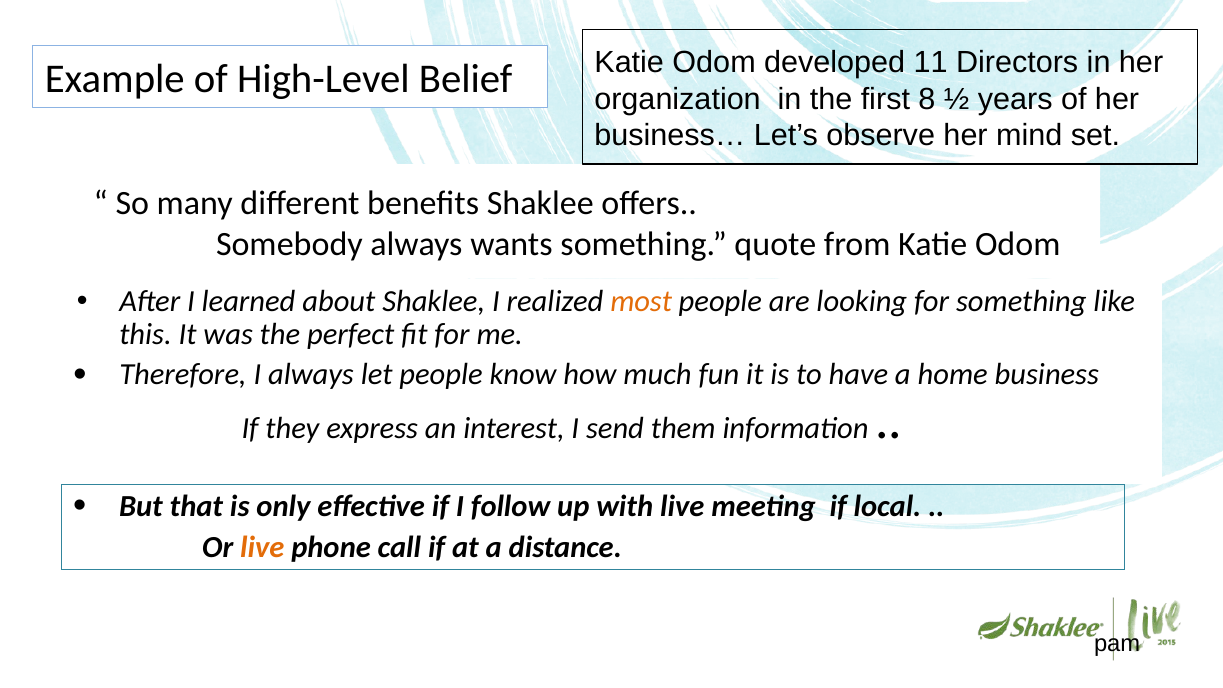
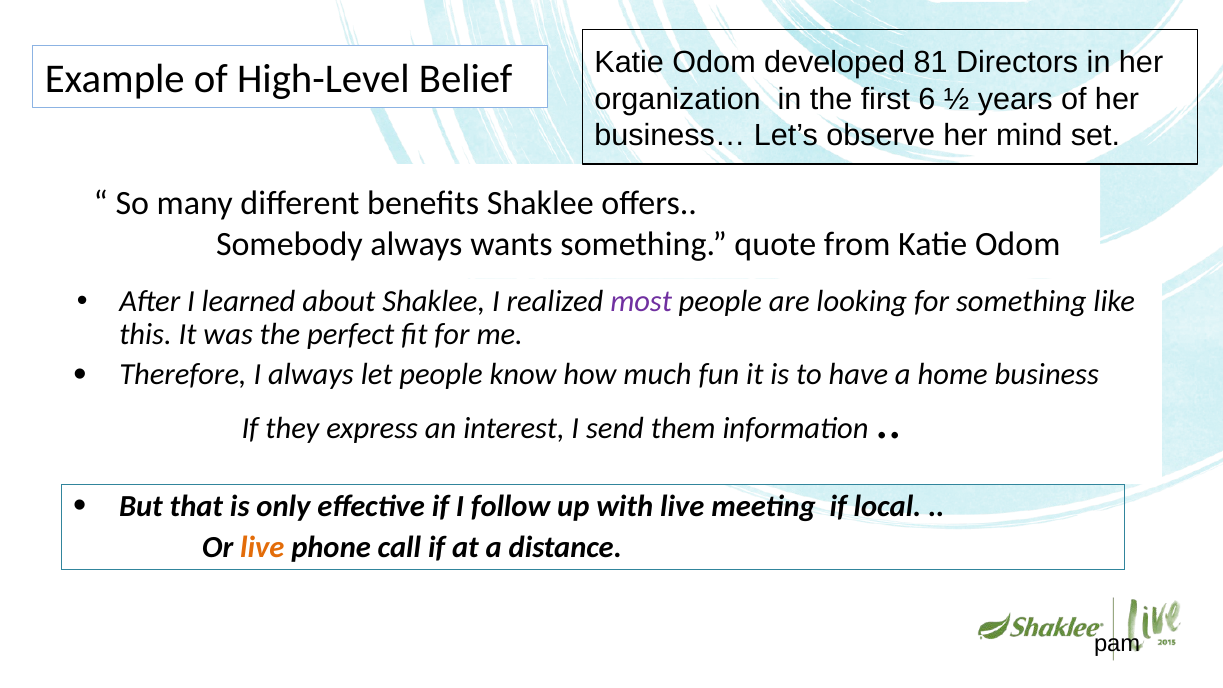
11: 11 -> 81
8: 8 -> 6
most colour: orange -> purple
